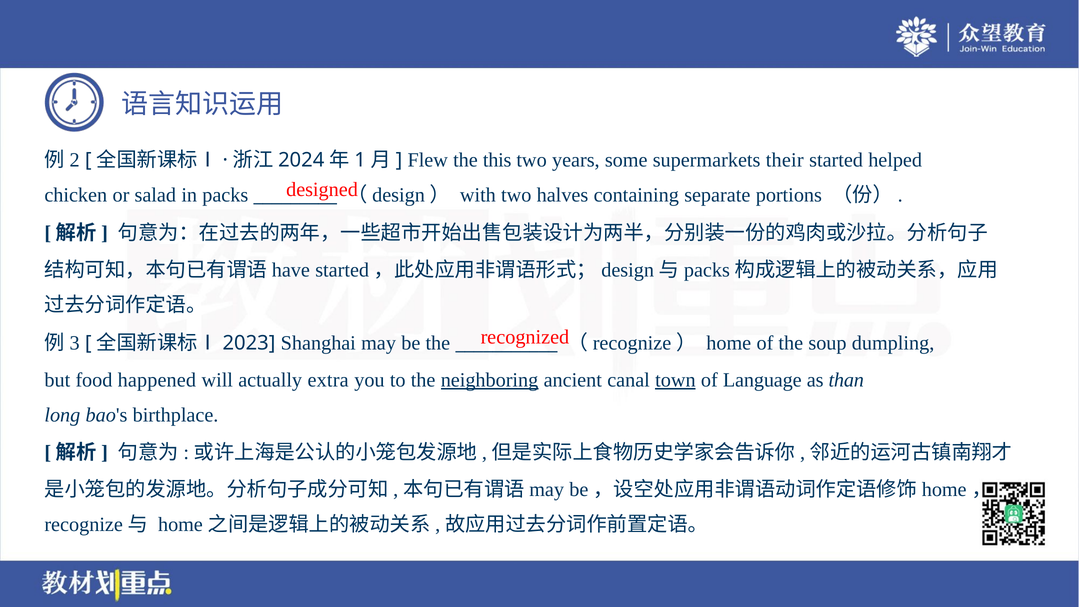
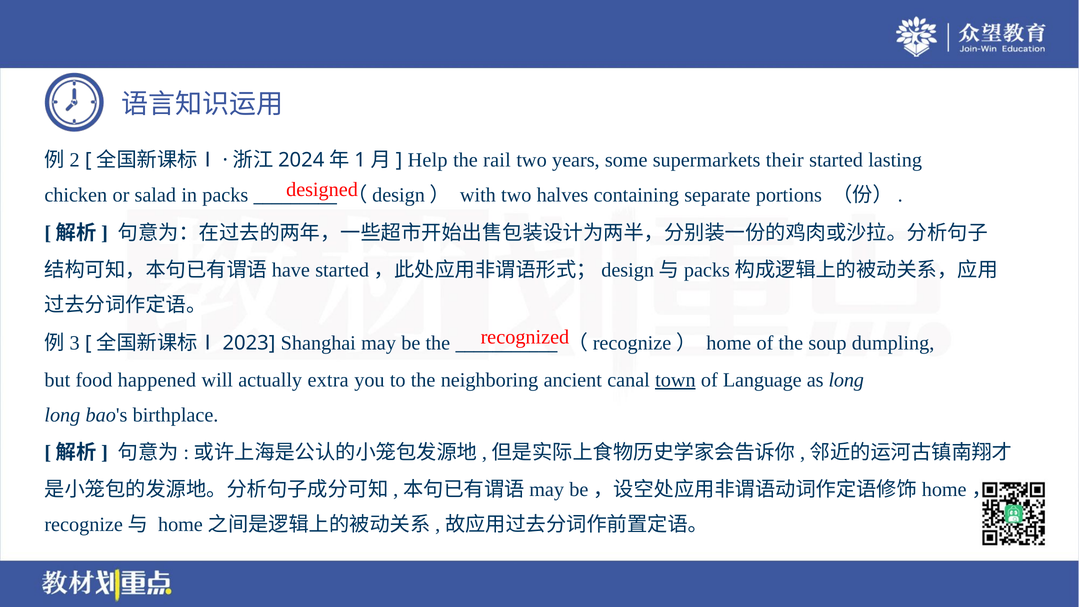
Flew: Flew -> Help
this: this -> rail
helped: helped -> lasting
neighboring underline: present -> none
as than: than -> long
